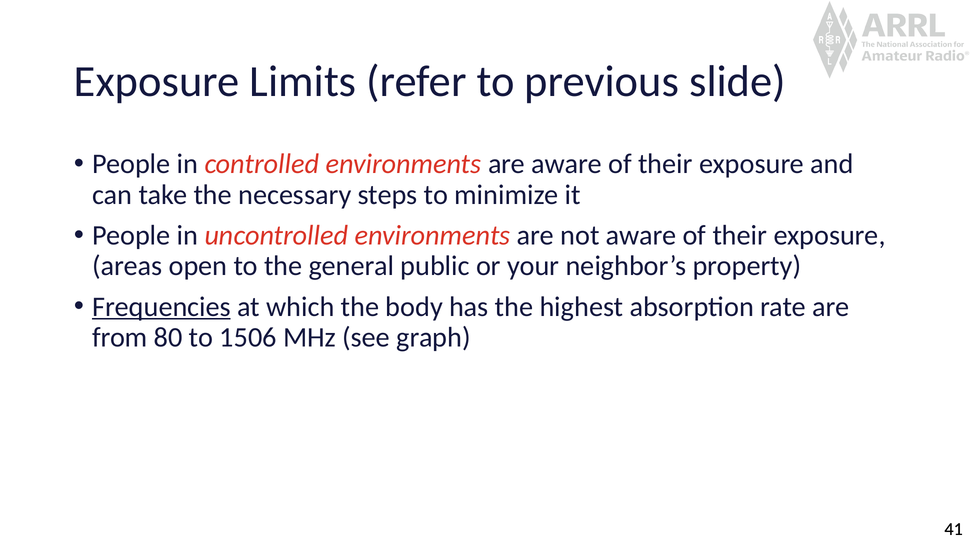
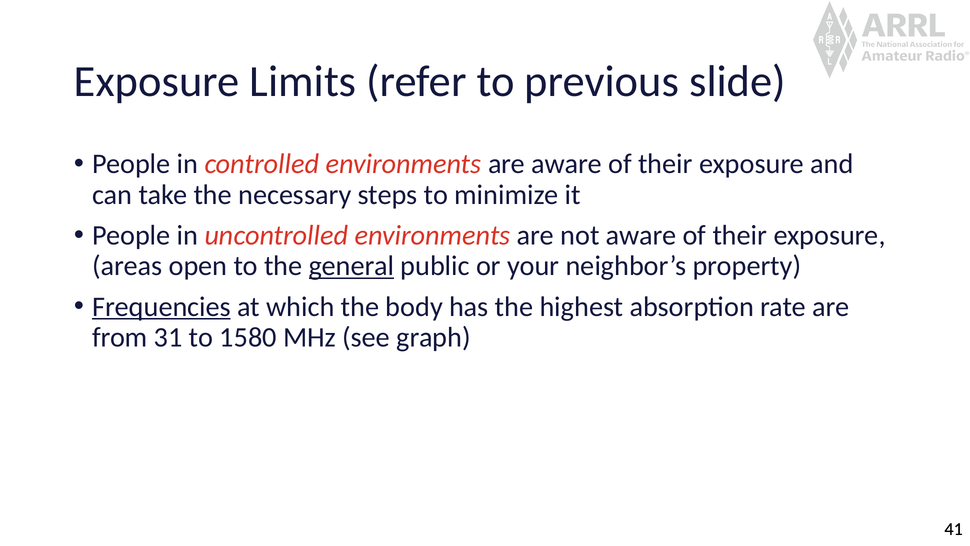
general underline: none -> present
80: 80 -> 31
1506: 1506 -> 1580
